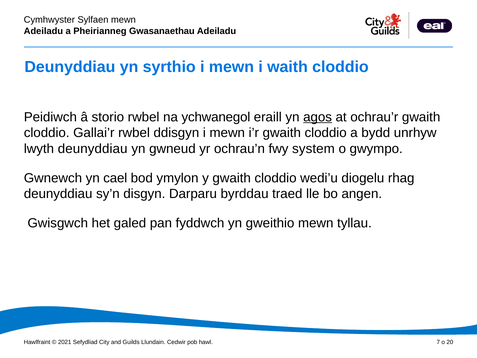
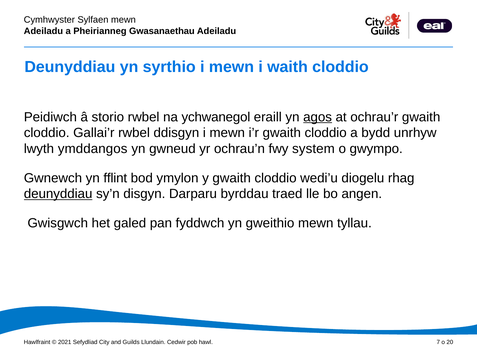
lwyth deunyddiau: deunyddiau -> ymddangos
cael: cael -> fflint
deunyddiau at (58, 194) underline: none -> present
